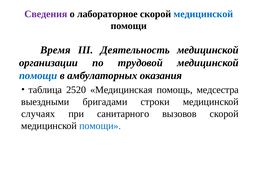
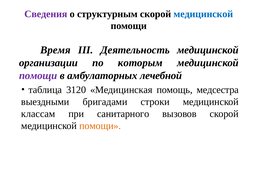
лабораторное: лабораторное -> структурным
трудовой: трудовой -> которым
помощи at (38, 75) colour: blue -> purple
оказания: оказания -> лечебной
2520: 2520 -> 3120
случаях: случаях -> классам
помощи at (100, 125) colour: blue -> orange
